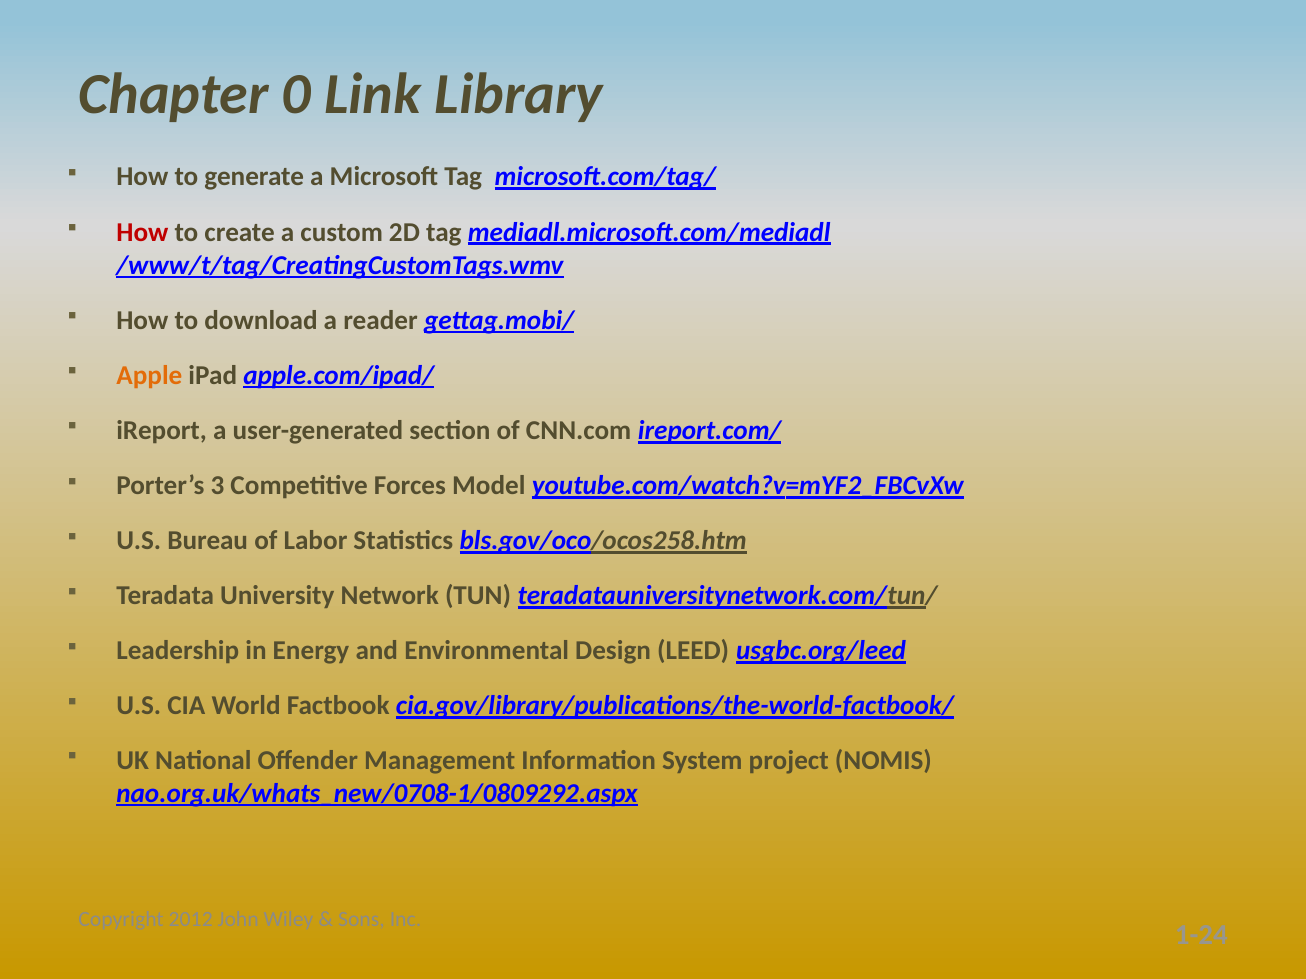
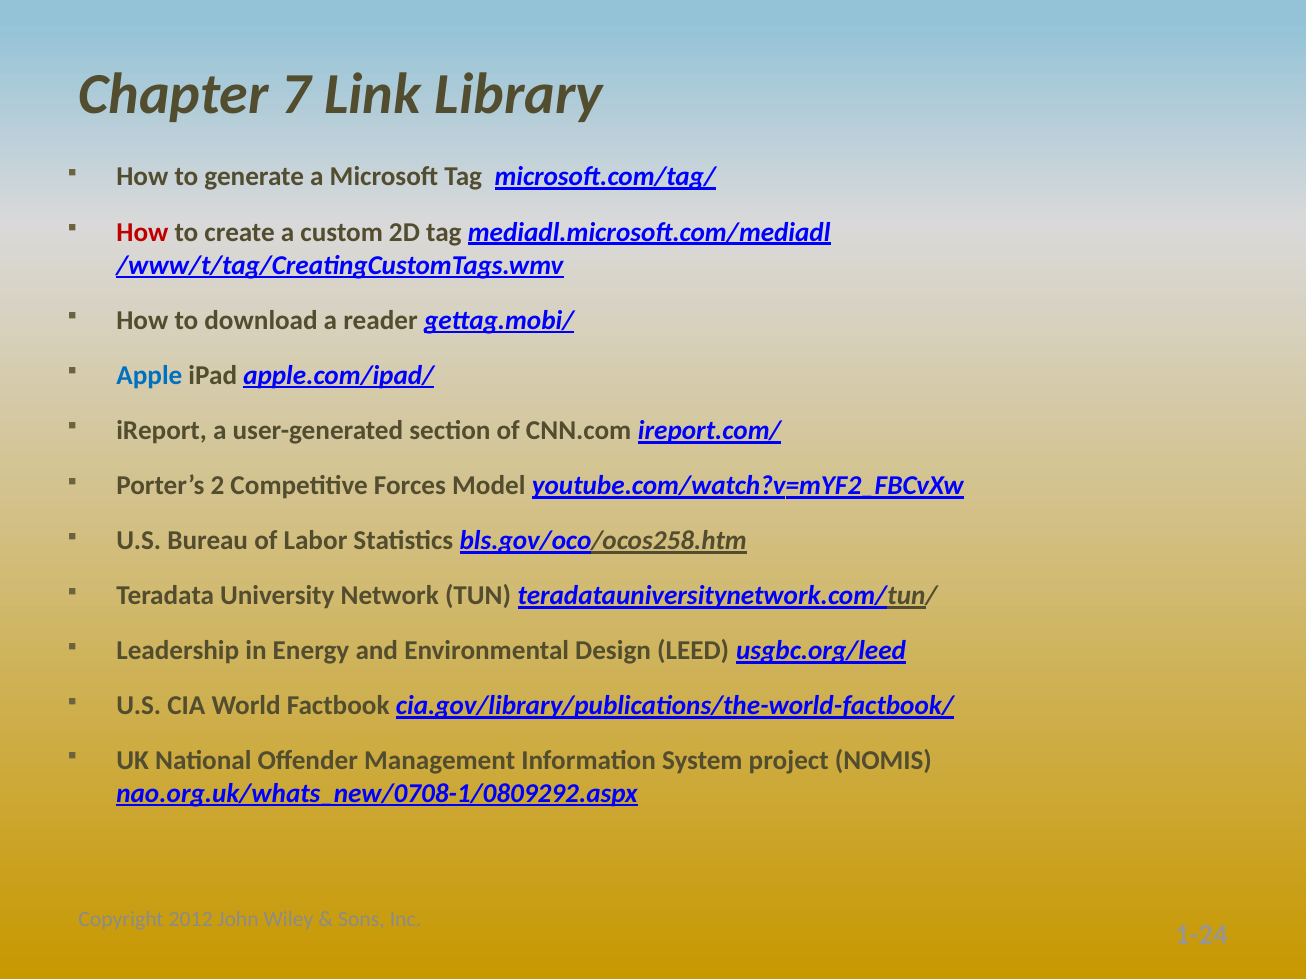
0: 0 -> 7
Apple colour: orange -> blue
3: 3 -> 2
